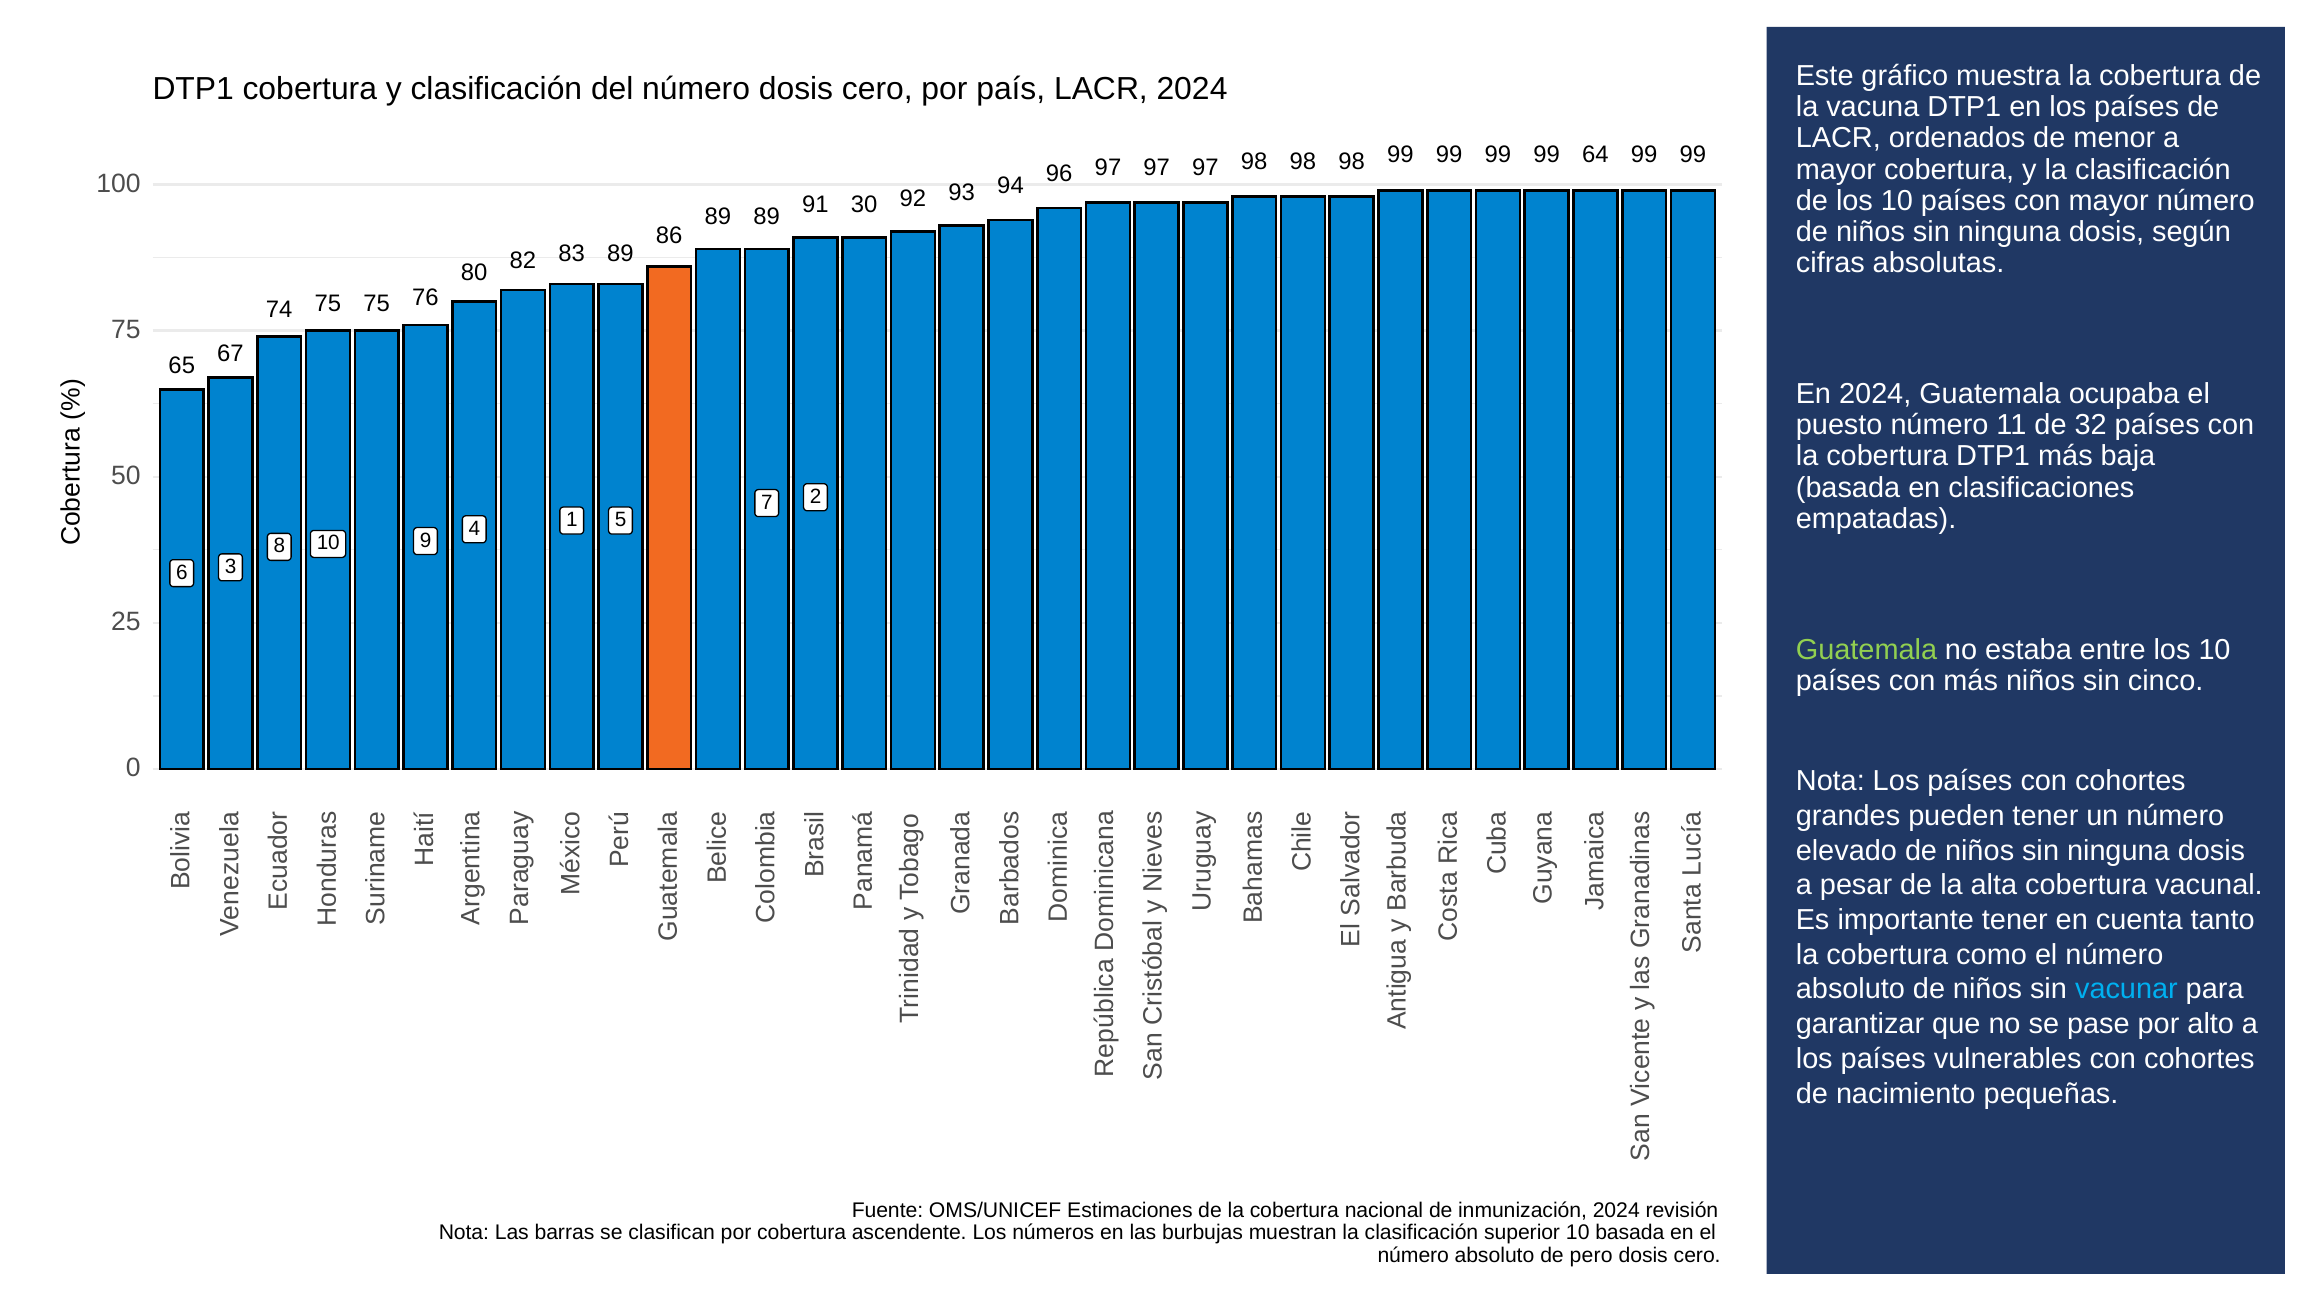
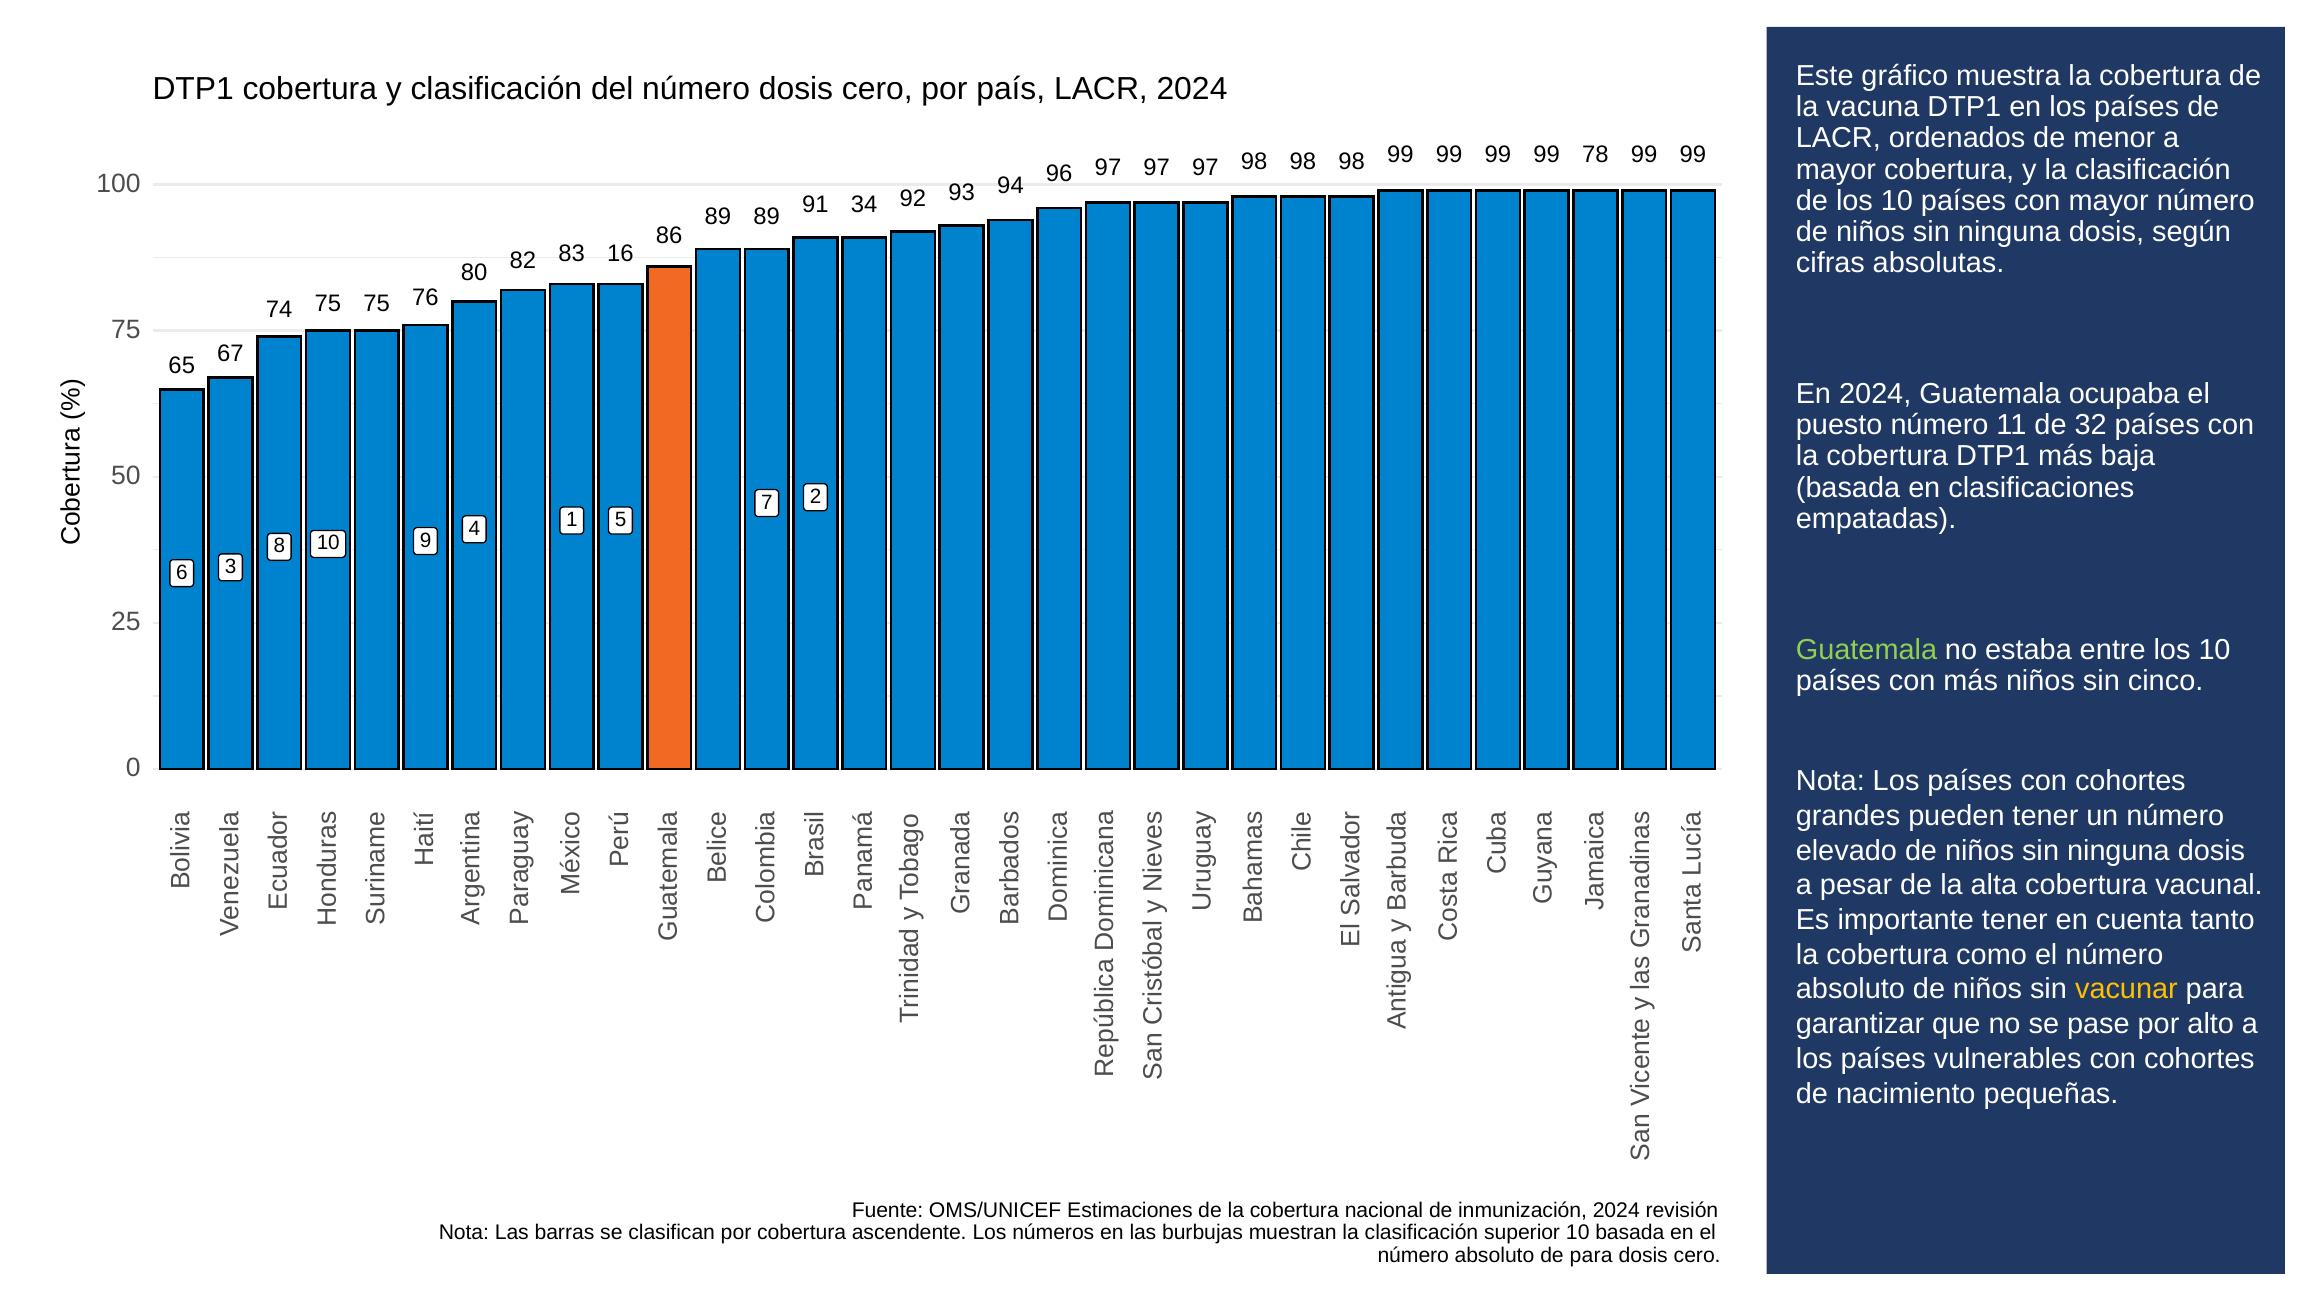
64: 64 -> 78
30: 30 -> 34
83 89: 89 -> 16
vacunar colour: light blue -> yellow
de pero: pero -> para
